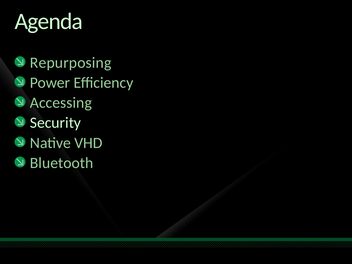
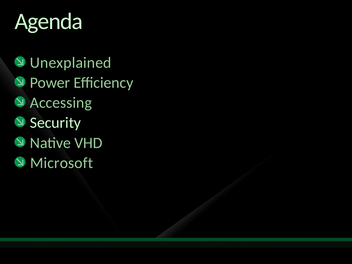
Repurposing: Repurposing -> Unexplained
Bluetooth: Bluetooth -> Microsoft
